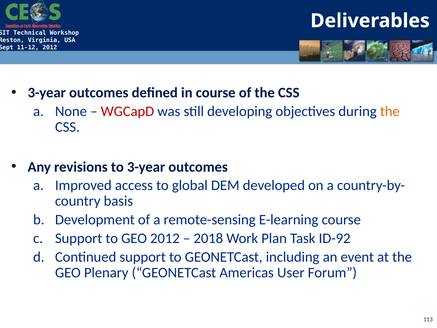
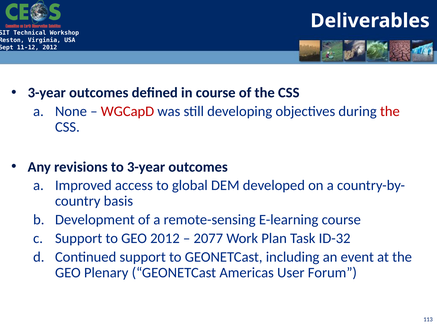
the at (390, 111) colour: orange -> red
2018: 2018 -> 2077
ID-92: ID-92 -> ID-32
